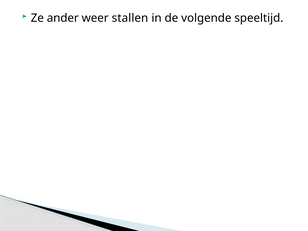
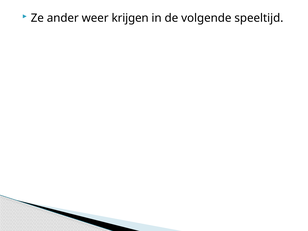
stallen: stallen -> krijgen
